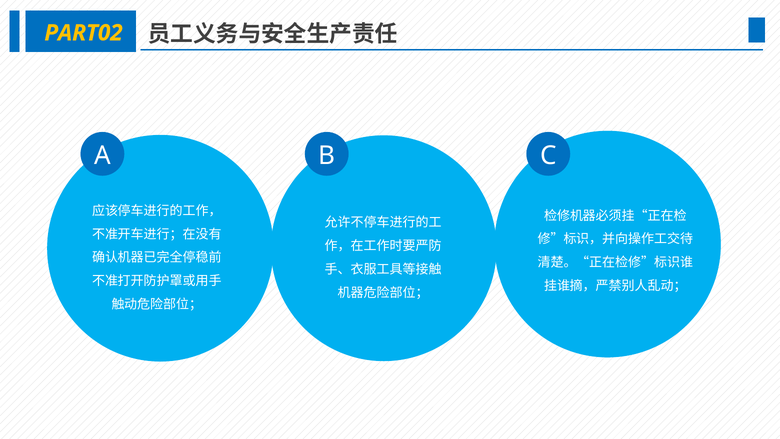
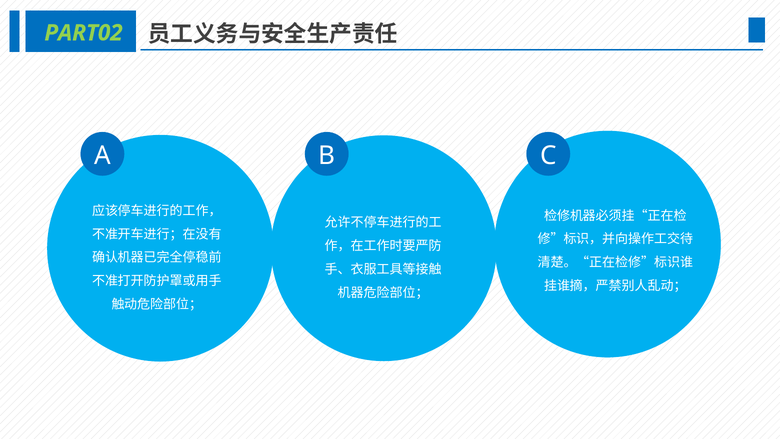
PART02 colour: yellow -> light green
